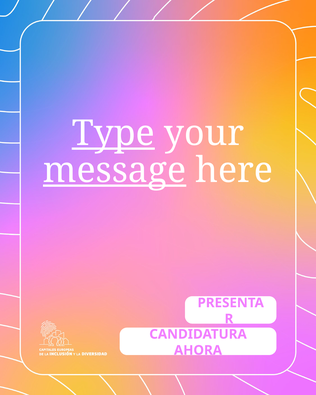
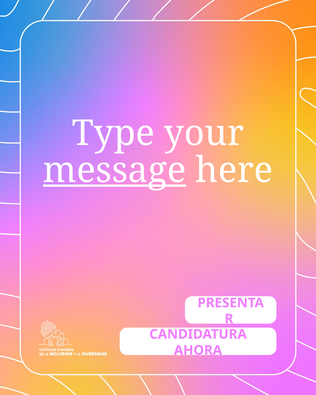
Type underline: present -> none
